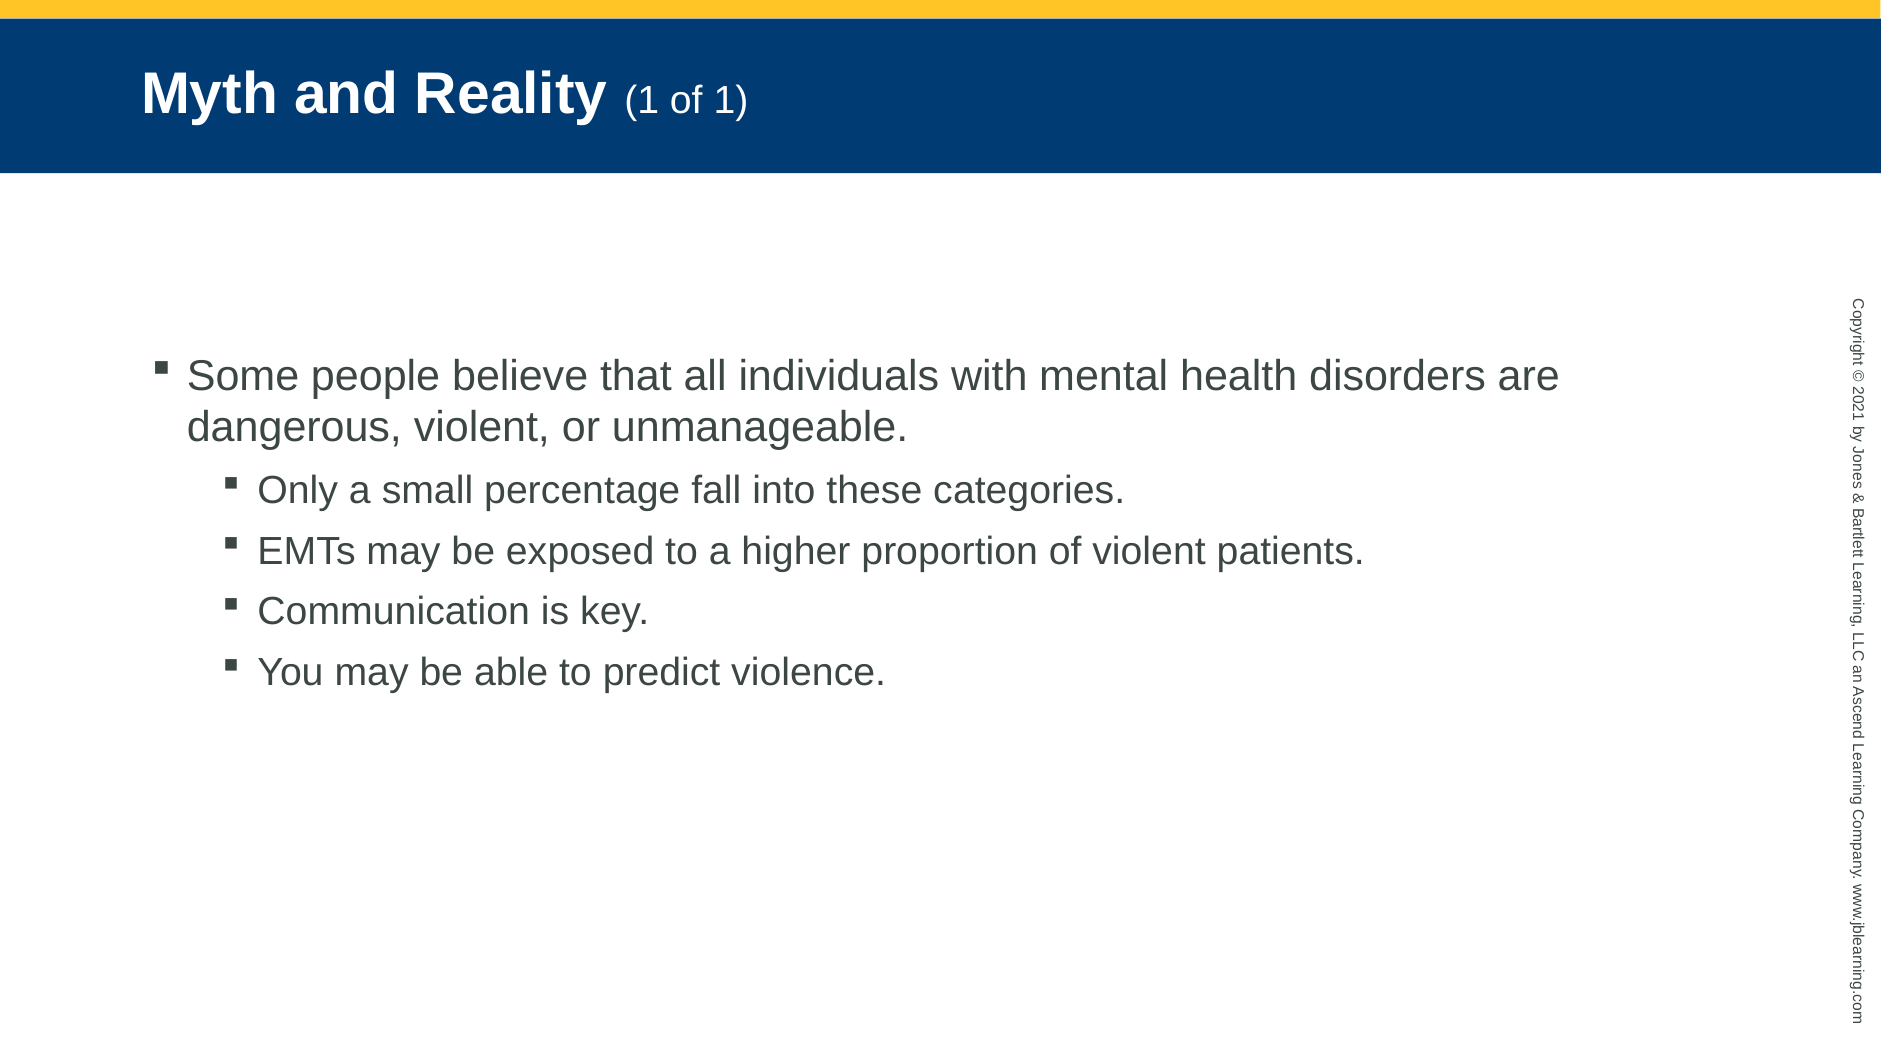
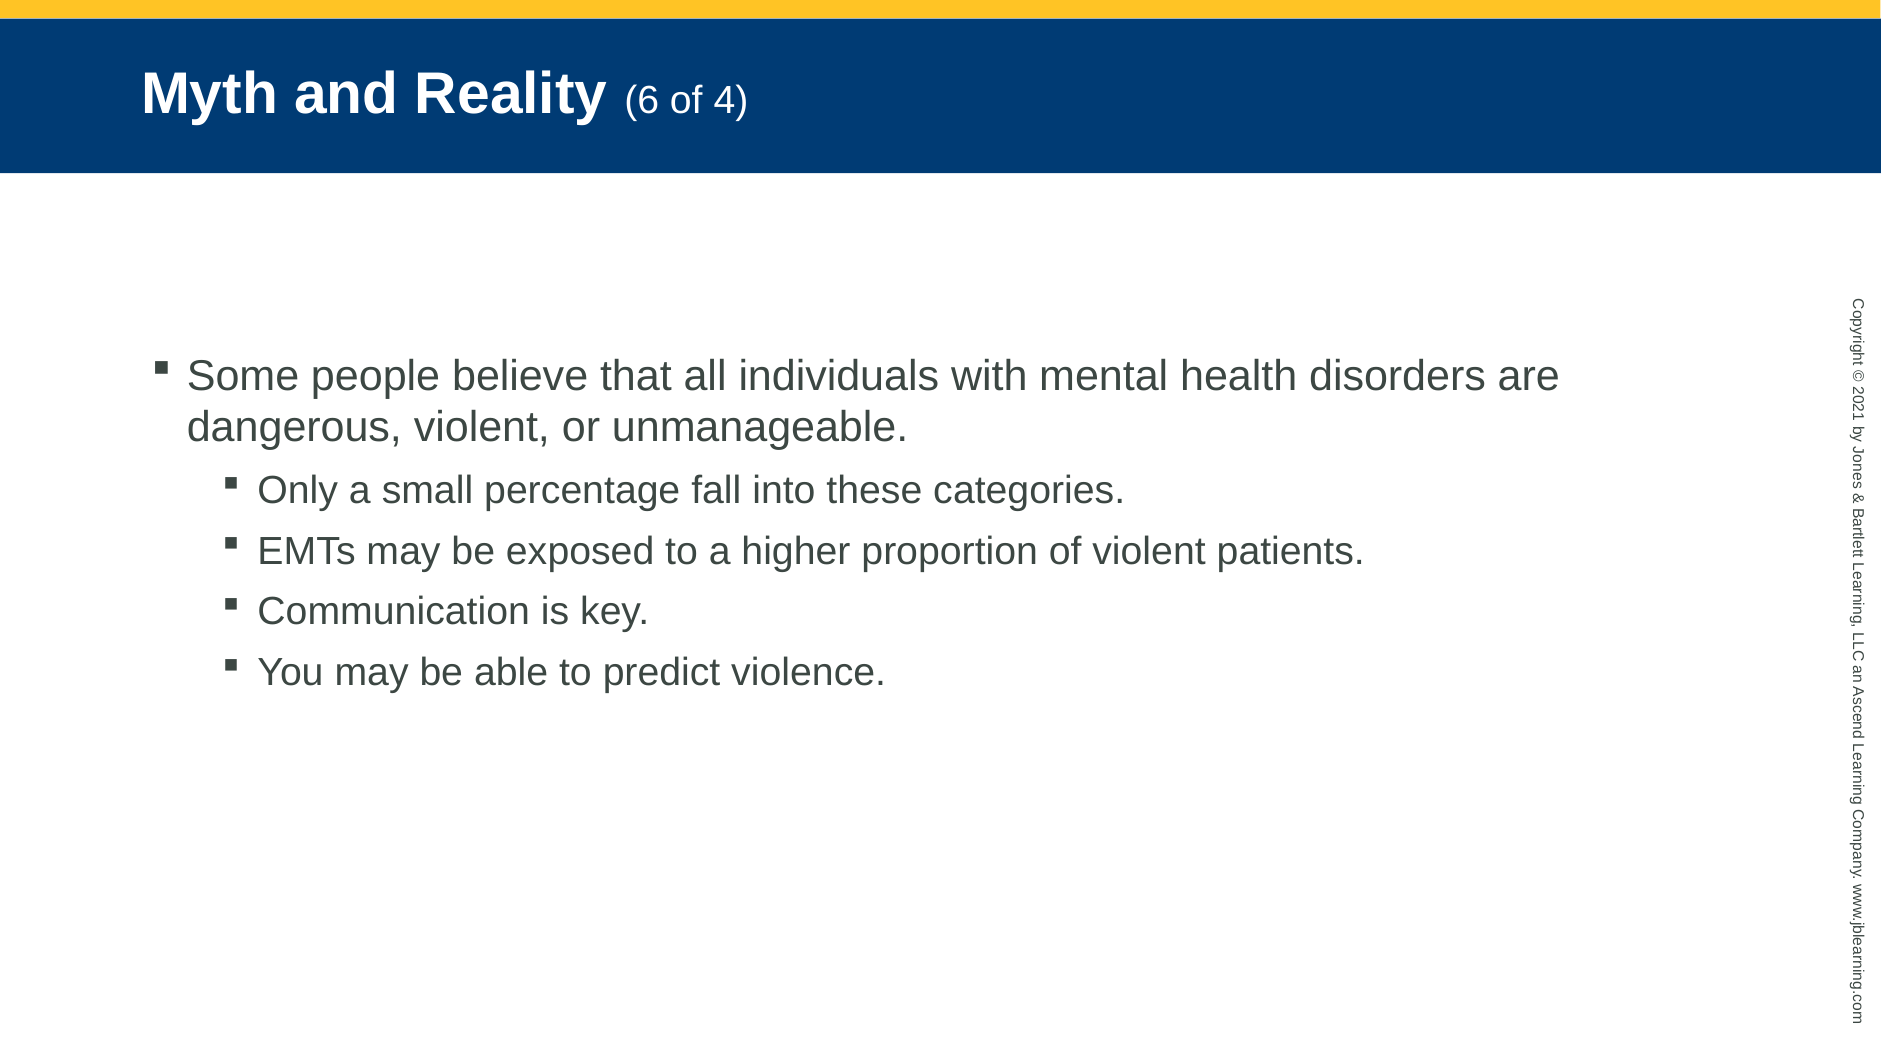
Reality 1: 1 -> 6
of 1: 1 -> 4
